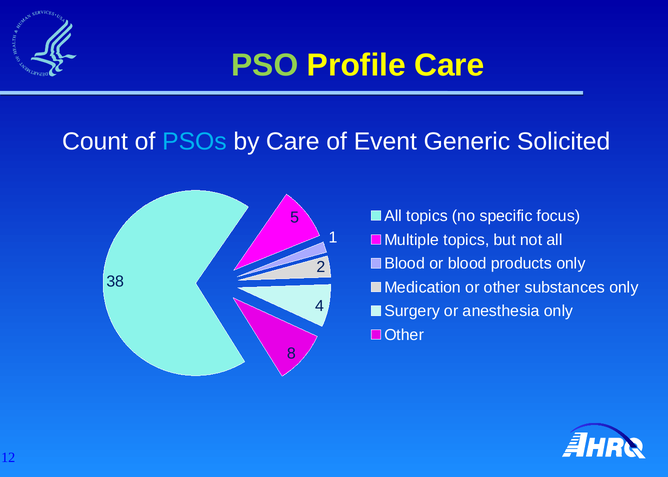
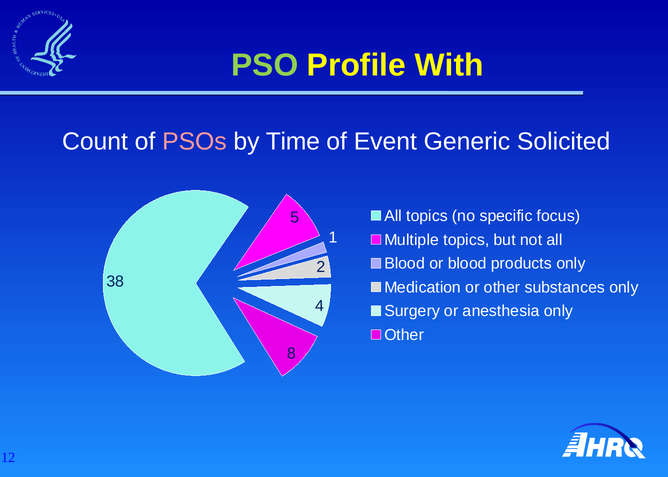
Profile Care: Care -> With
PSOs colour: light blue -> pink
by Care: Care -> Time
